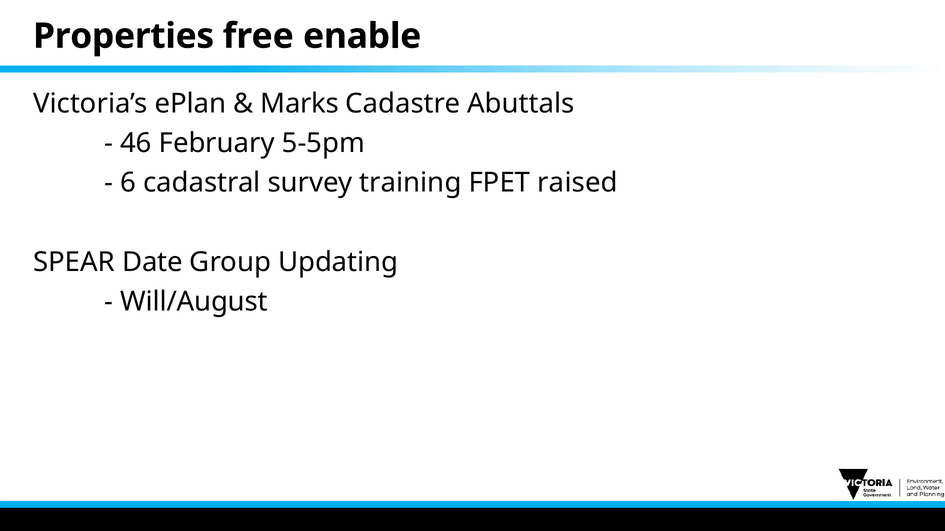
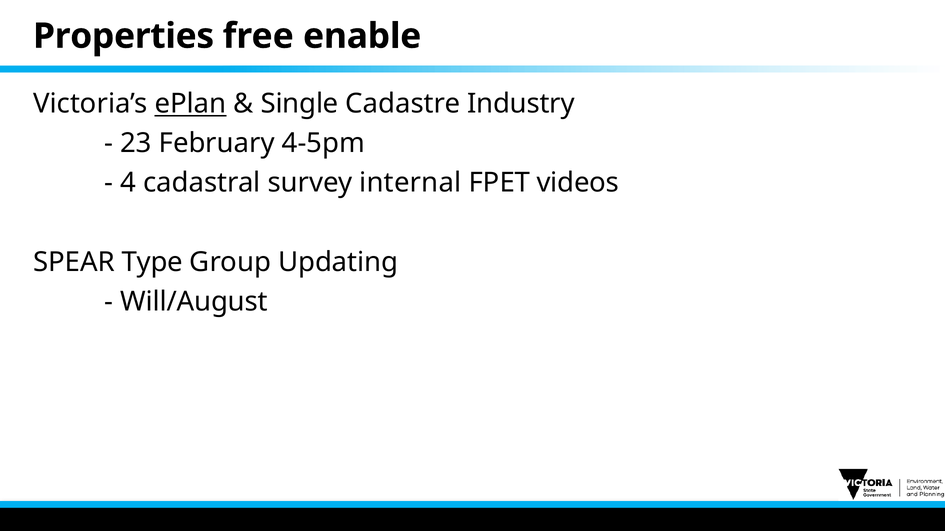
ePlan underline: none -> present
Marks: Marks -> Single
Abuttals: Abuttals -> Industry
46: 46 -> 23
5-5pm: 5-5pm -> 4-5pm
6: 6 -> 4
training: training -> internal
raised: raised -> videos
Date: Date -> Type
